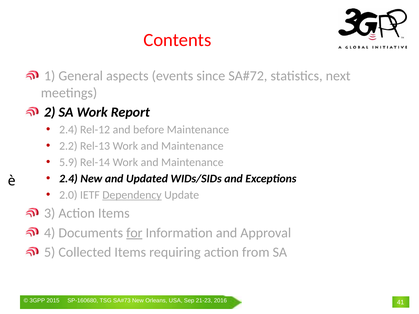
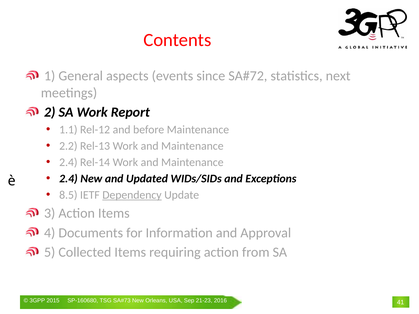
2.4 at (68, 130): 2.4 -> 1.1
5.9 at (68, 162): 5.9 -> 2.4
2.0: 2.0 -> 8.5
for underline: present -> none
